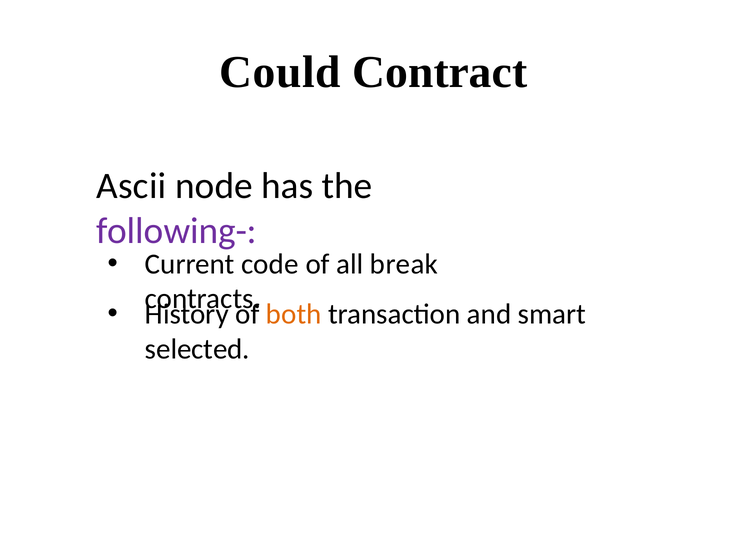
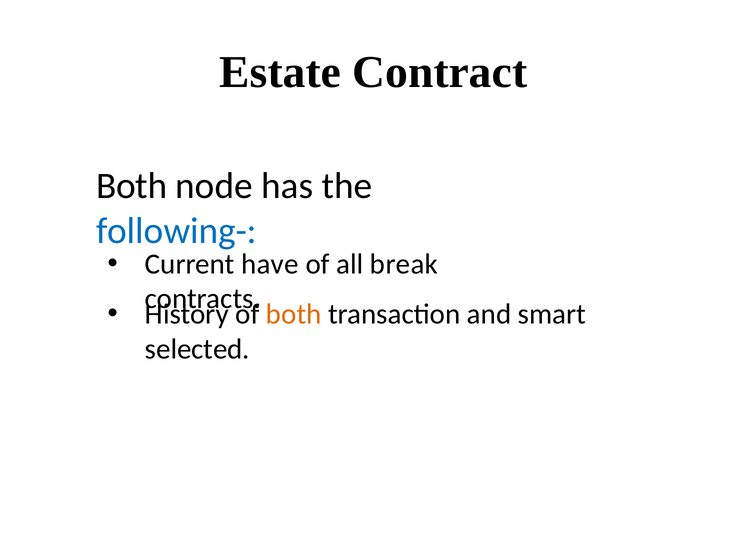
Could: Could -> Estate
Ascii at (131, 186): Ascii -> Both
following- colour: purple -> blue
code: code -> have
